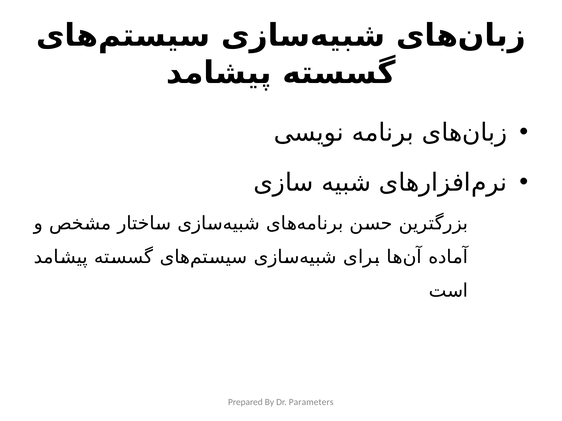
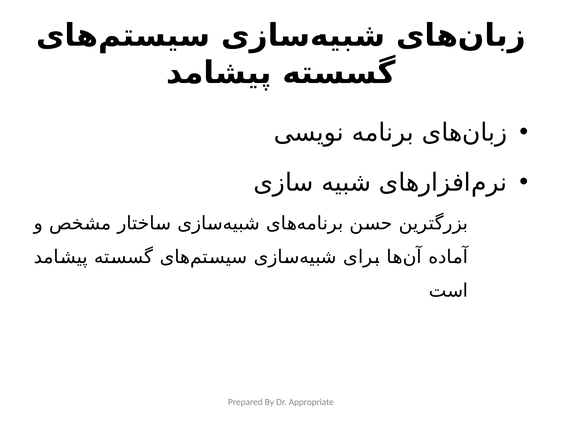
Parameters: Parameters -> Appropriate
